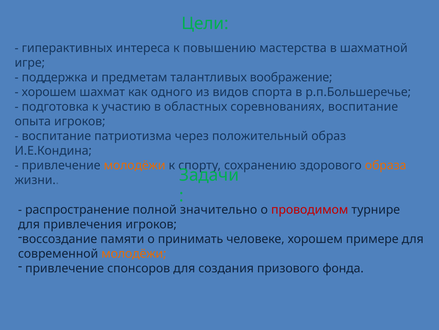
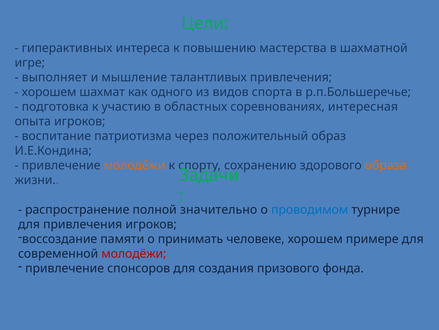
поддержка: поддержка -> выполняет
предметам: предметам -> мышление
талантливых воображение: воображение -> привлечения
соревнованиях воспитание: воспитание -> интересная
проводимом colour: red -> blue
молодёжи at (134, 253) colour: orange -> red
